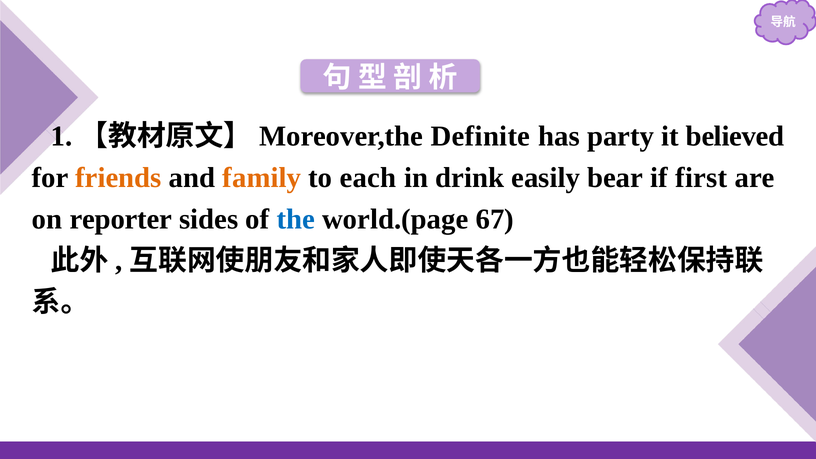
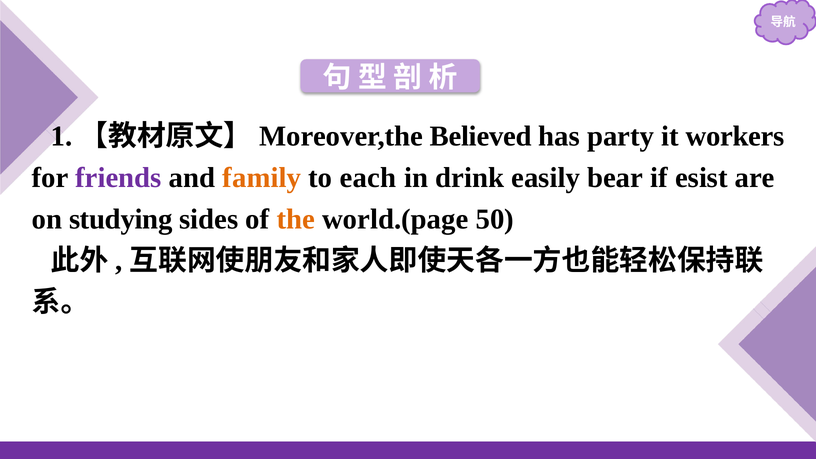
Definite: Definite -> Believed
believed: believed -> workers
friends colour: orange -> purple
first: first -> esist
reporter: reporter -> studying
the colour: blue -> orange
67: 67 -> 50
